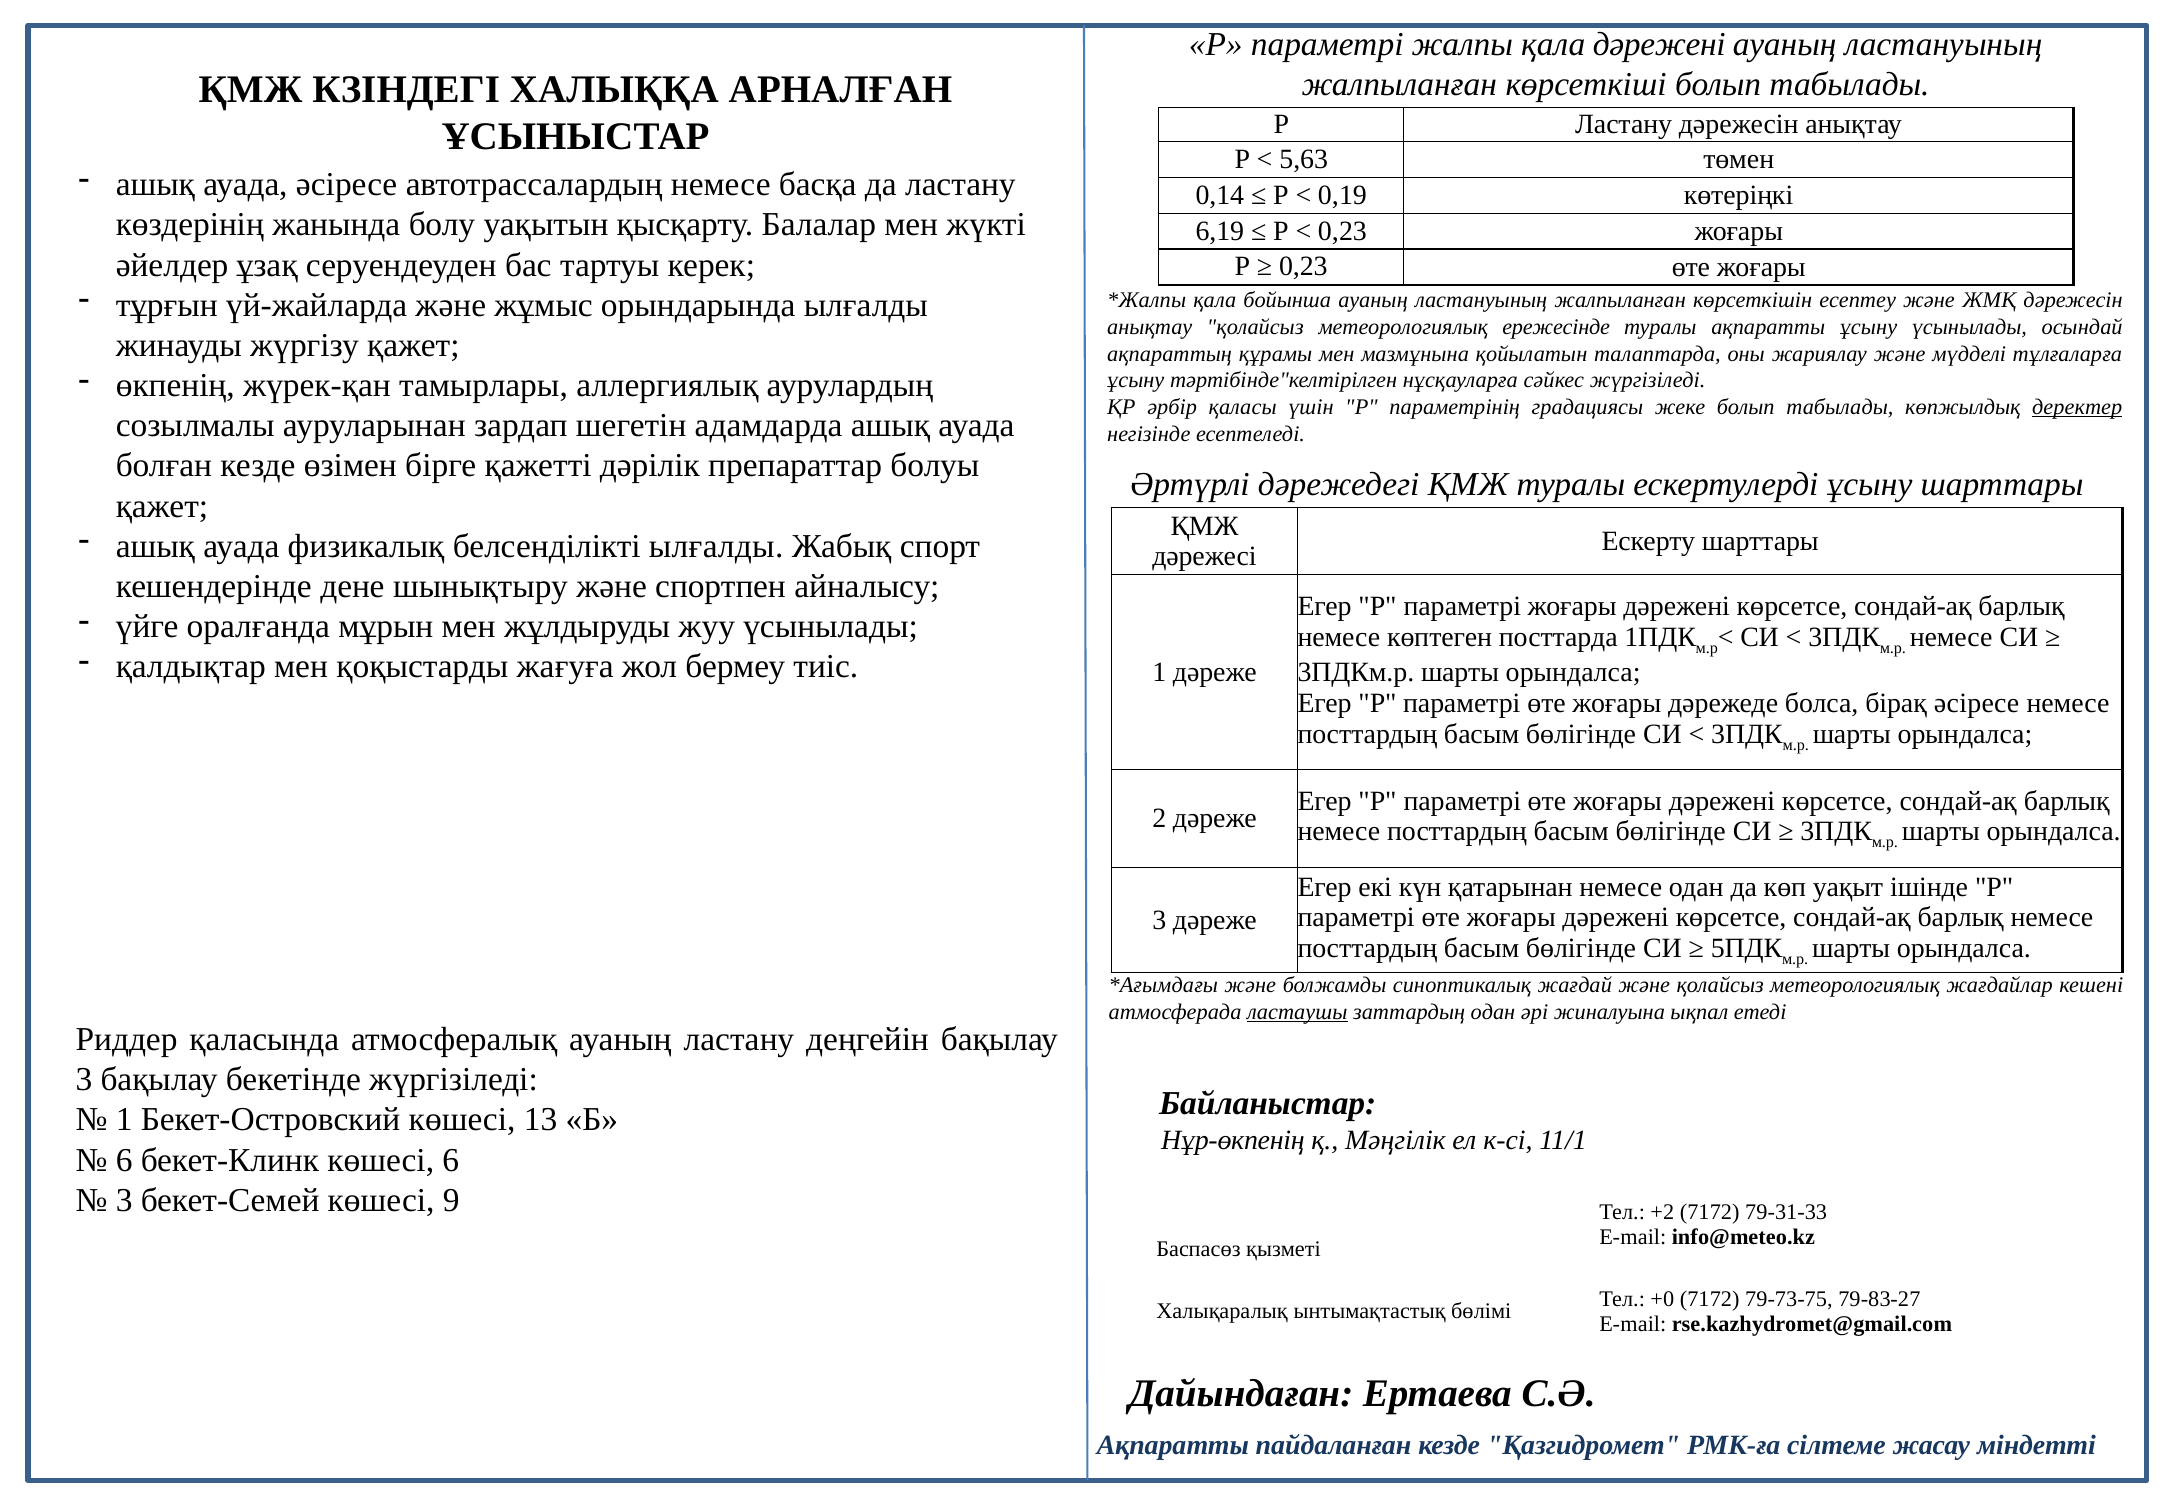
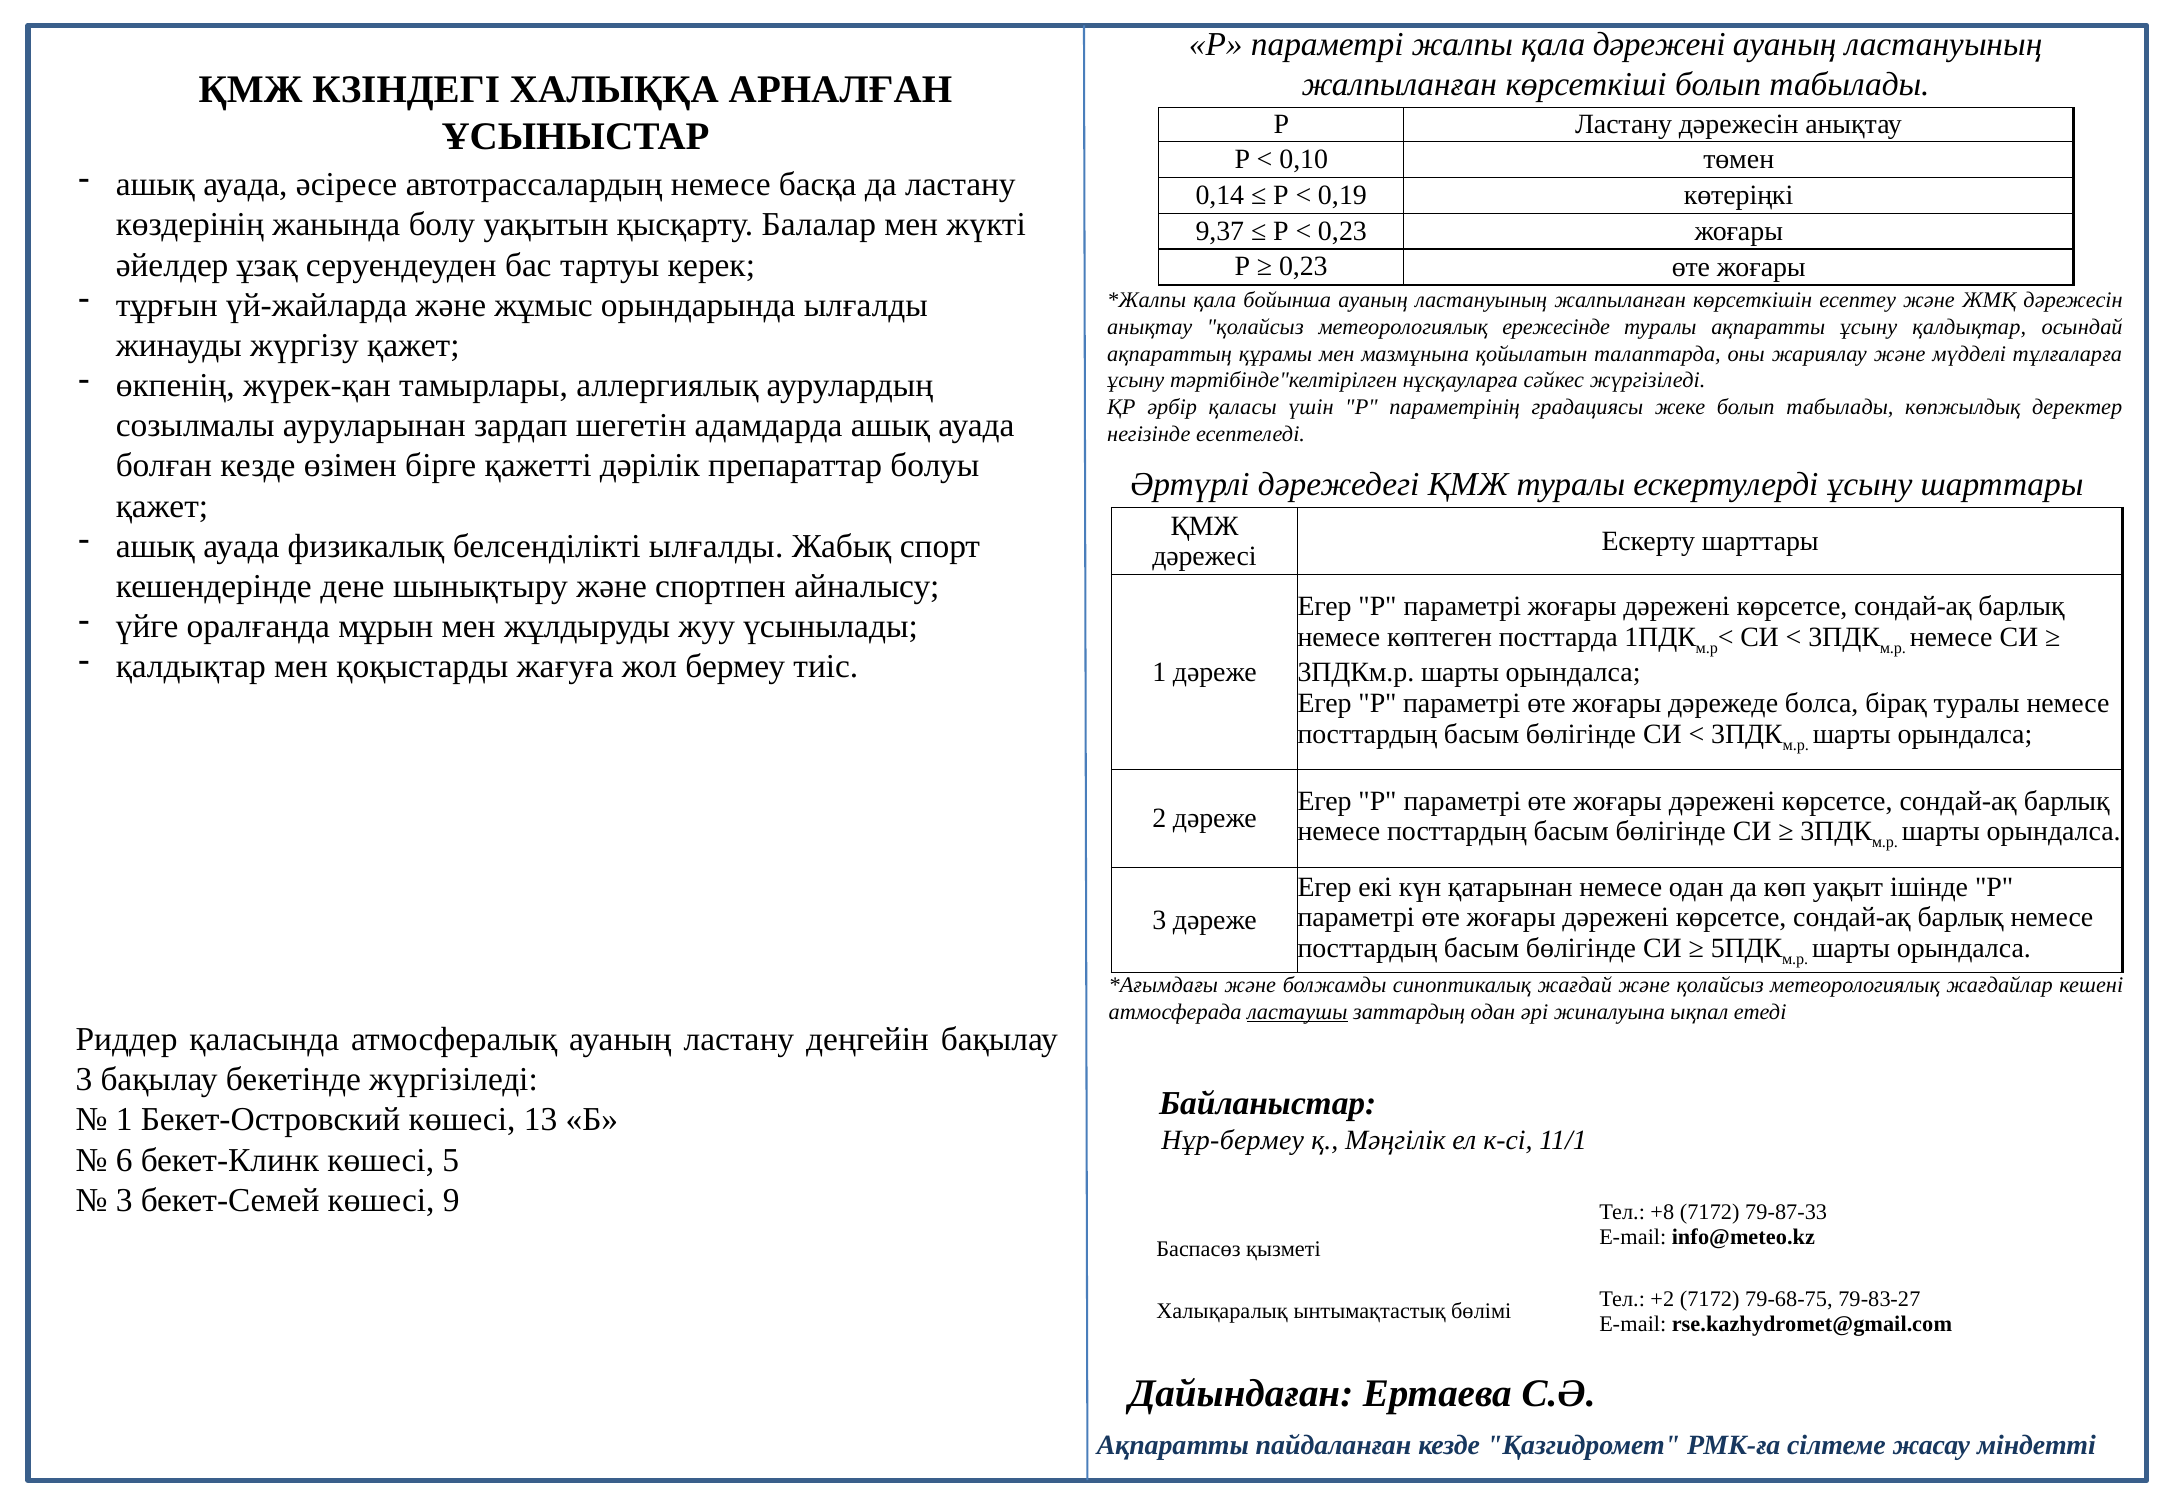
5,63: 5,63 -> 0,10
6,19: 6,19 -> 9,37
ұсыну үсынылады: үсынылады -> қалдықтар
деректер underline: present -> none
бірақ әсіресе: әсіресе -> туралы
Нұр-өкпенің: Нұр-өкпенің -> Нұр-бермеу
көшесі 6: 6 -> 5
+2: +2 -> +8
79-31-33: 79-31-33 -> 79-87-33
+0: +0 -> +2
79-73-75: 79-73-75 -> 79-68-75
